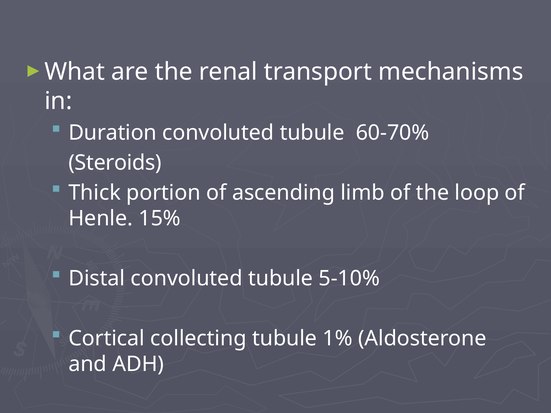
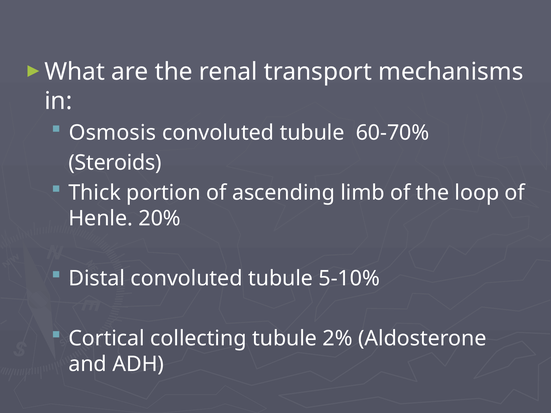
Duration: Duration -> Osmosis
15%: 15% -> 20%
1%: 1% -> 2%
